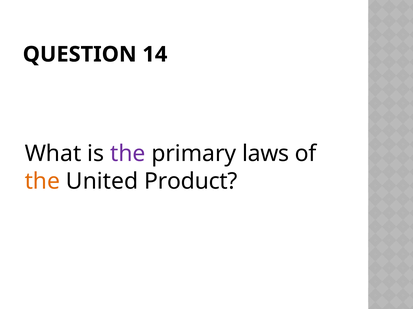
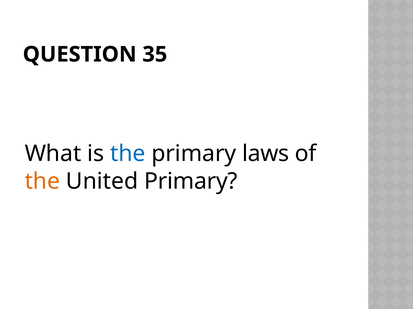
14: 14 -> 35
the at (128, 154) colour: purple -> blue
United Product: Product -> Primary
